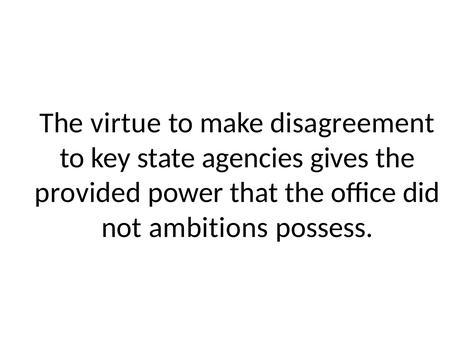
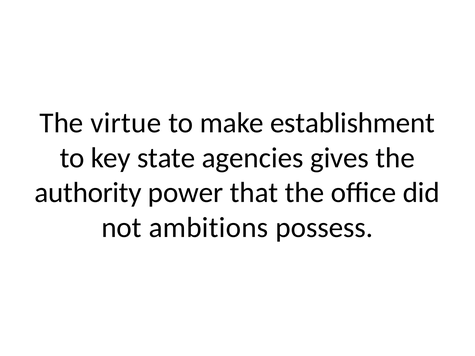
disagreement: disagreement -> establishment
provided: provided -> authority
